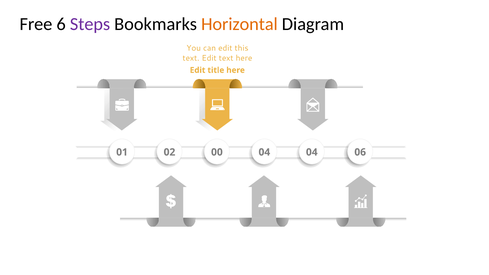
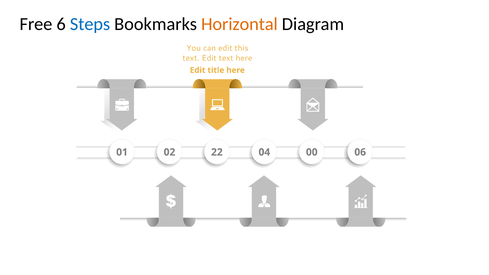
Steps colour: purple -> blue
00: 00 -> 22
04 04: 04 -> 00
